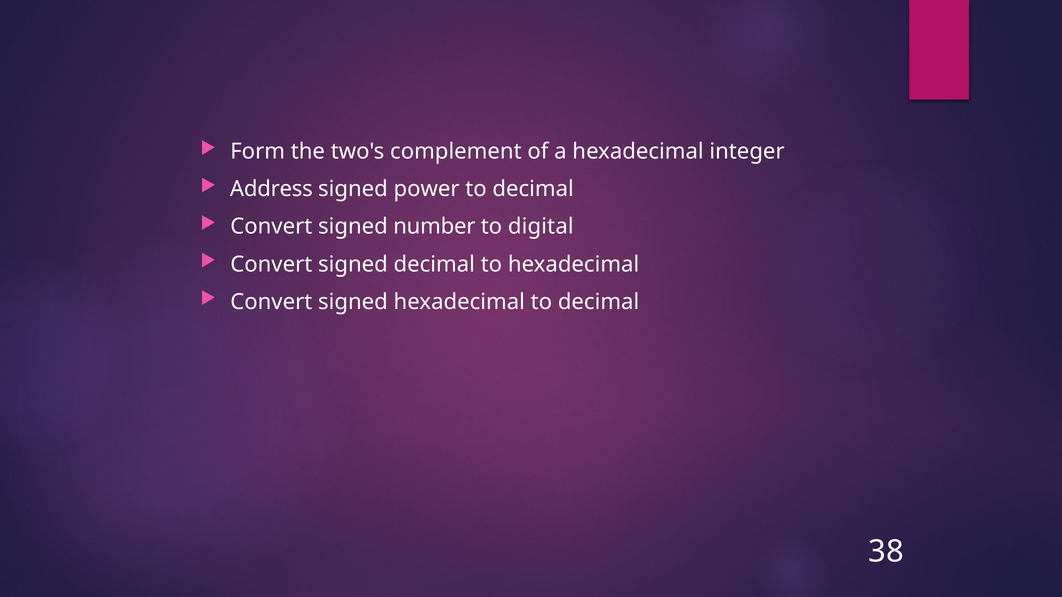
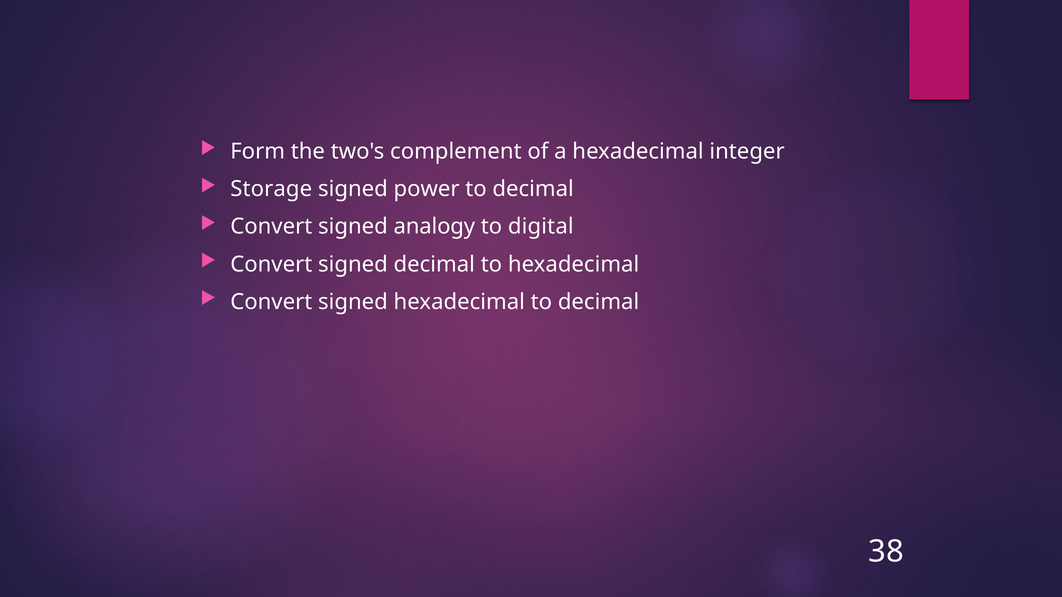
Address: Address -> Storage
number: number -> analogy
